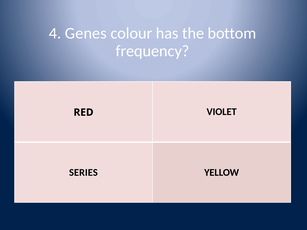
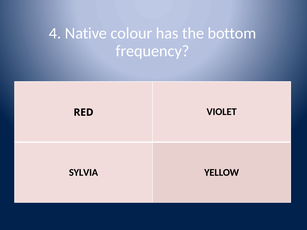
Genes: Genes -> Native
SERIES: SERIES -> SYLVIA
